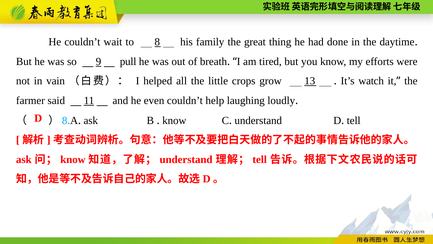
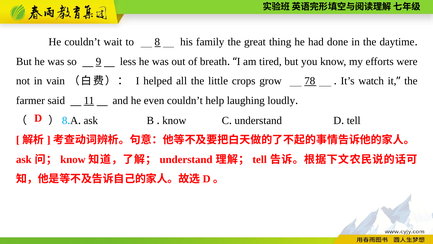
pull: pull -> less
13: 13 -> 78
